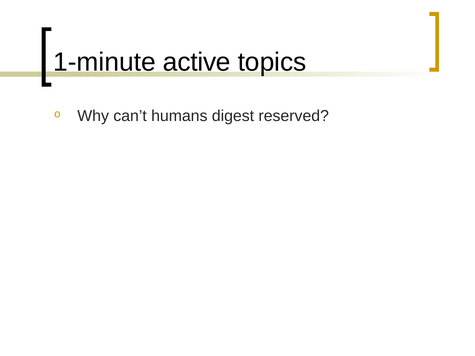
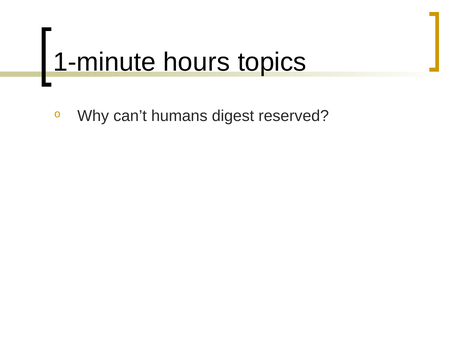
active: active -> hours
